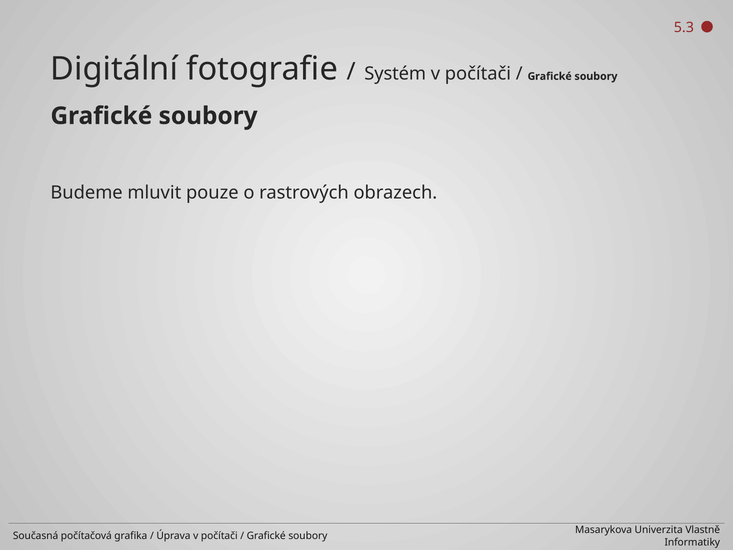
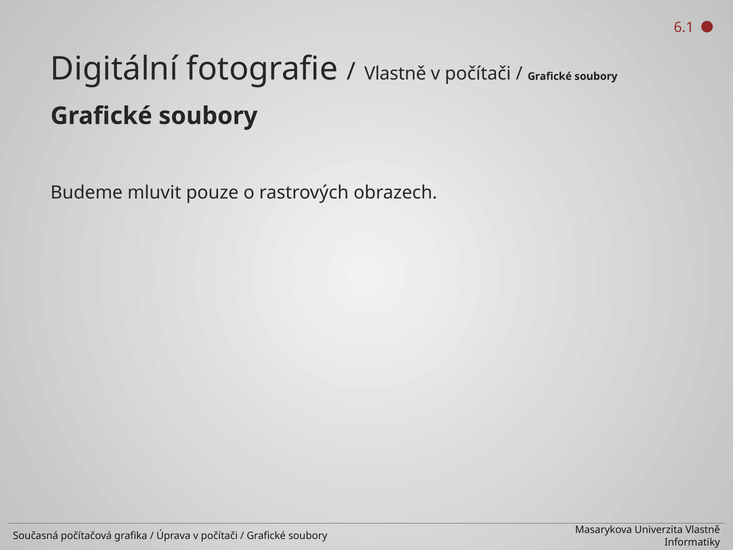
5.3: 5.3 -> 6.1
Systém at (395, 74): Systém -> Vlastně
